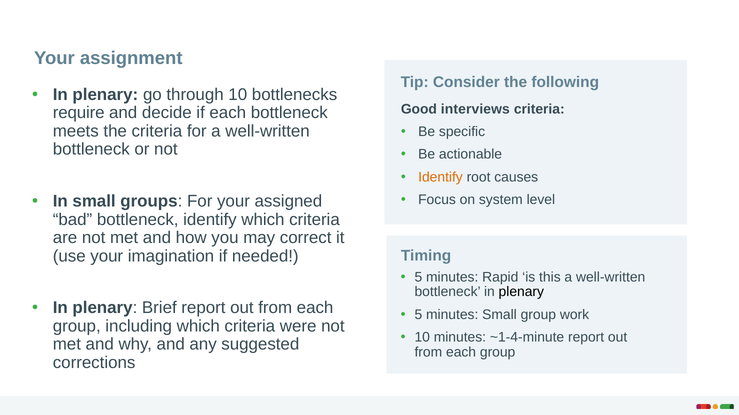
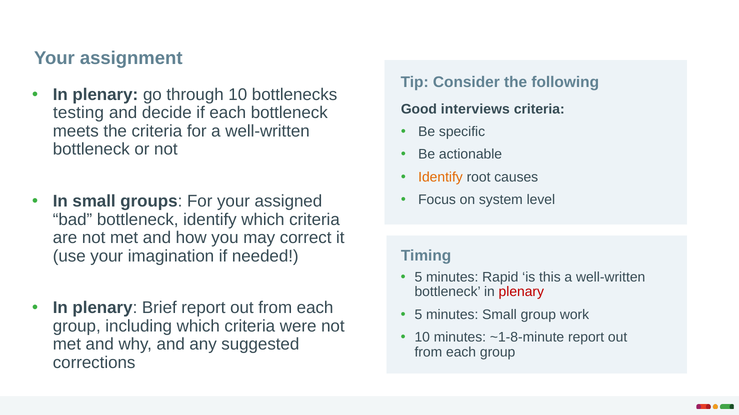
require: require -> testing
plenary at (521, 292) colour: black -> red
~1-4-minute: ~1-4-minute -> ~1-8-minute
